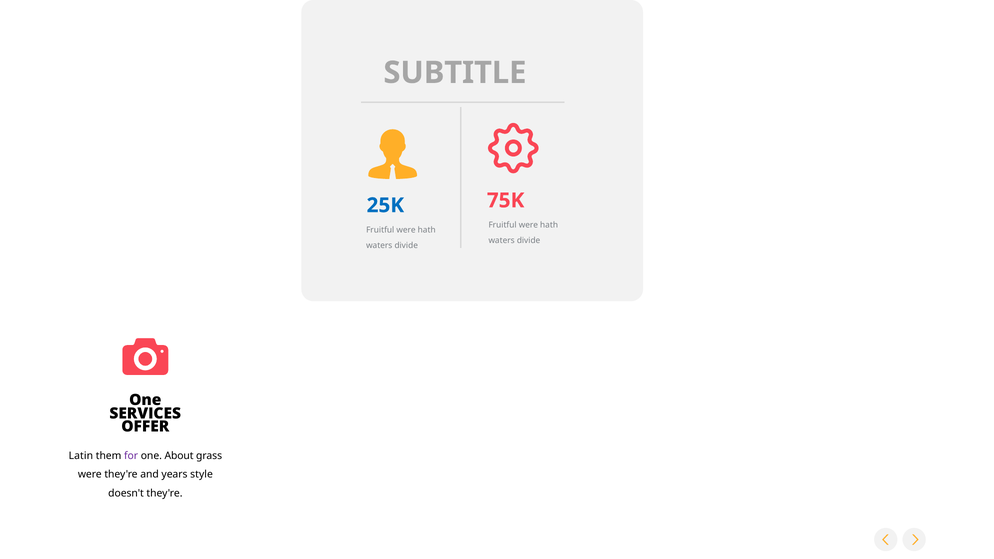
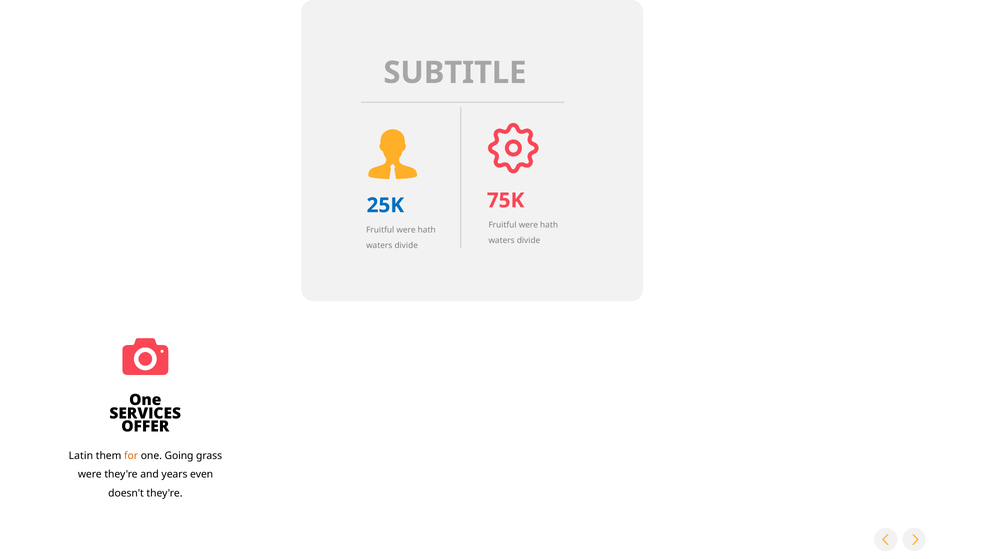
for colour: purple -> orange
About: About -> Going
style: style -> even
